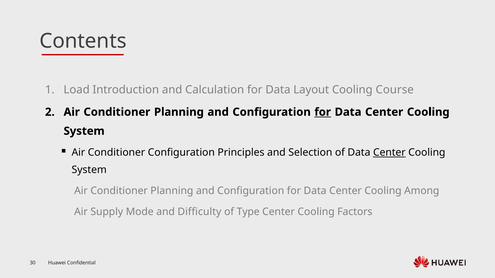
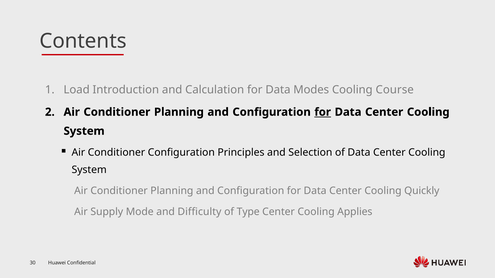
Layout: Layout -> Modes
Center at (389, 153) underline: present -> none
Among: Among -> Quickly
Factors: Factors -> Applies
